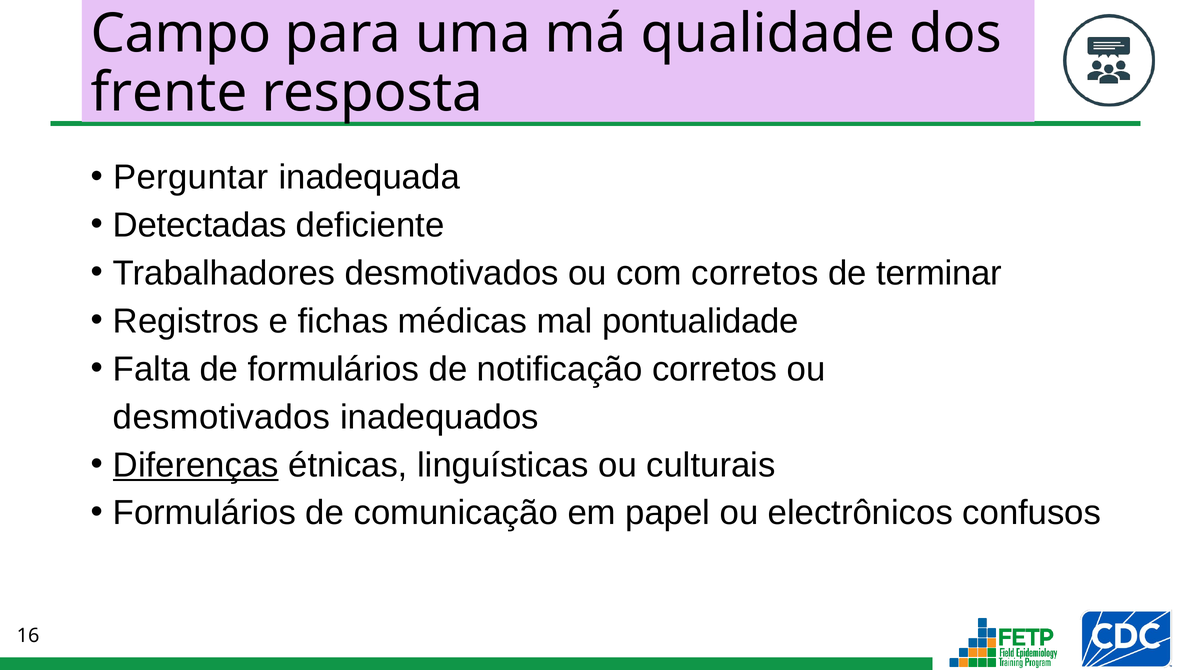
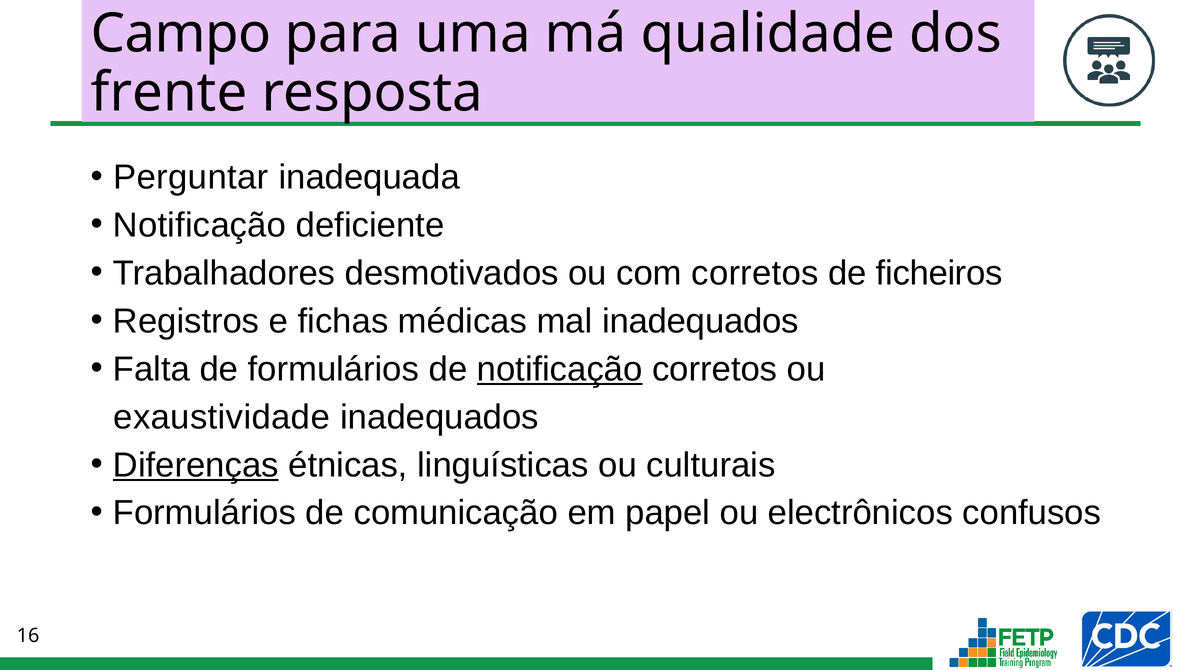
Detectadas at (200, 225): Detectadas -> Notificação
terminar: terminar -> ficheiros
mal pontualidade: pontualidade -> inadequados
notificação at (560, 369) underline: none -> present
desmotivados at (222, 417): desmotivados -> exaustividade
